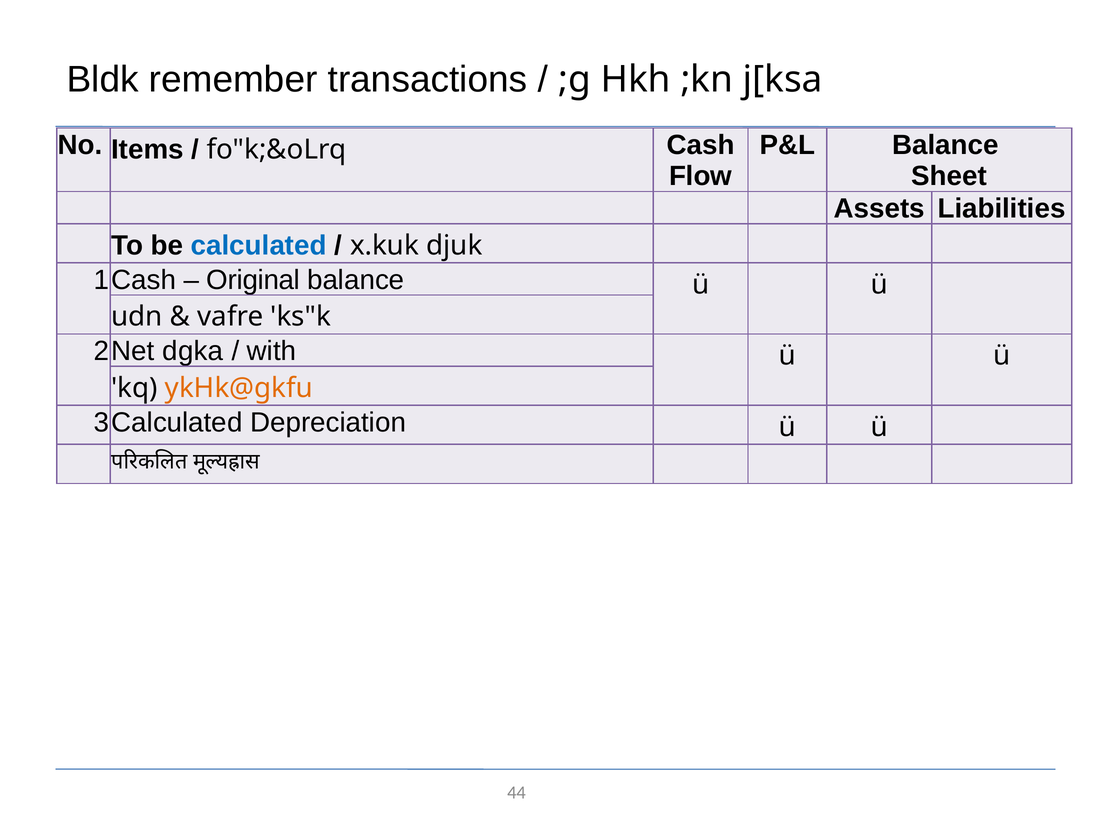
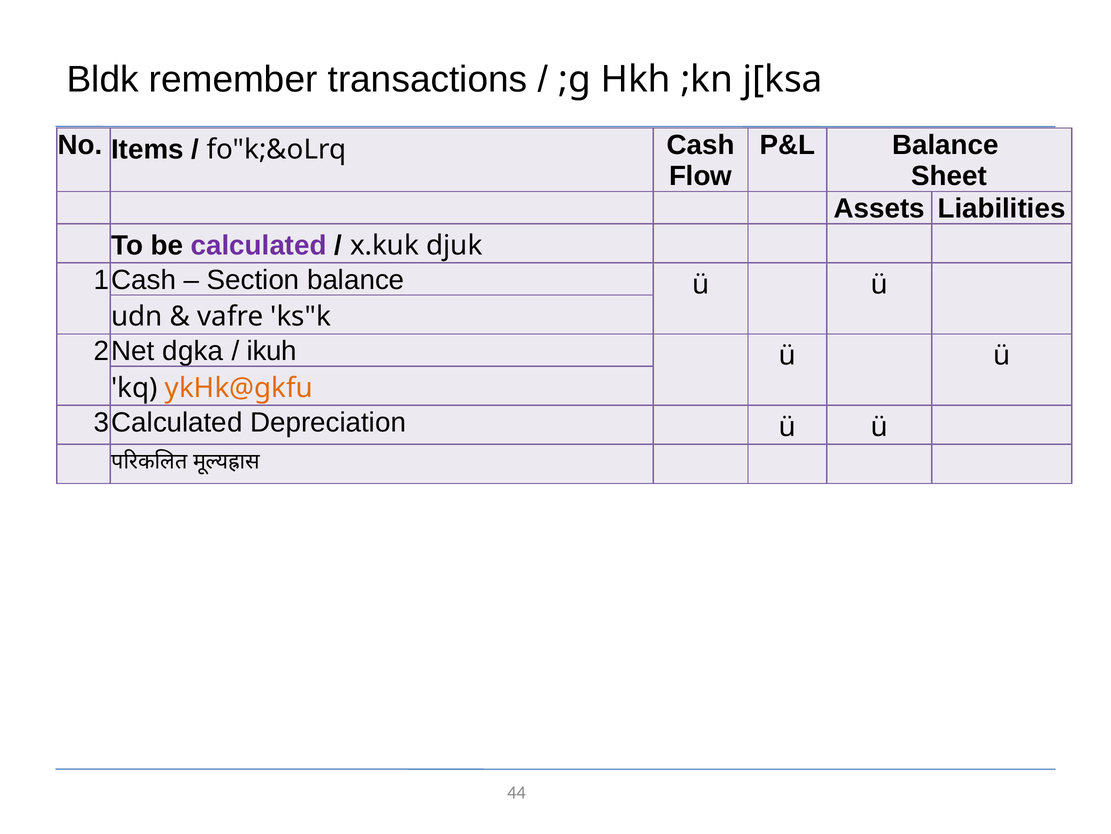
calculated colour: blue -> purple
Original: Original -> Section
with: with -> ikuh
